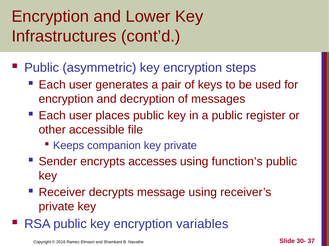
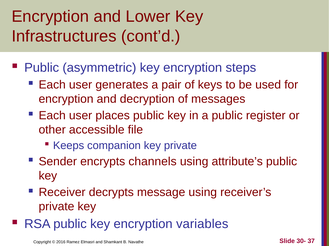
accesses: accesses -> channels
function’s: function’s -> attribute’s
